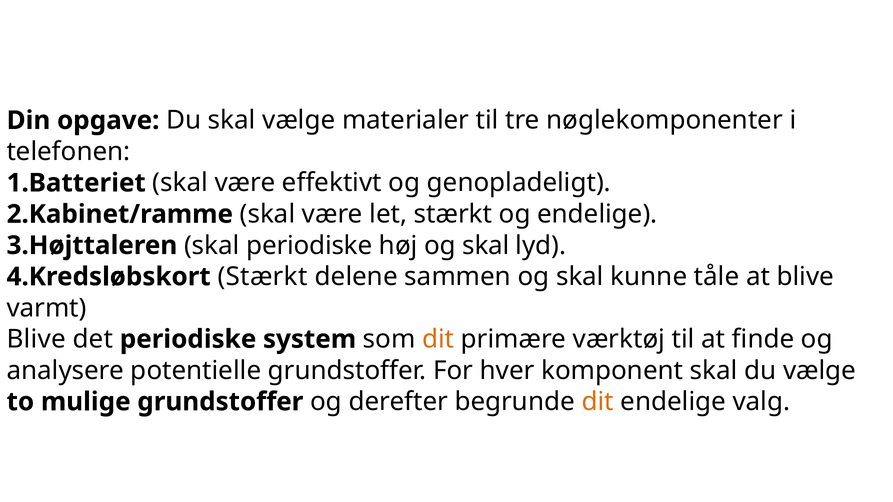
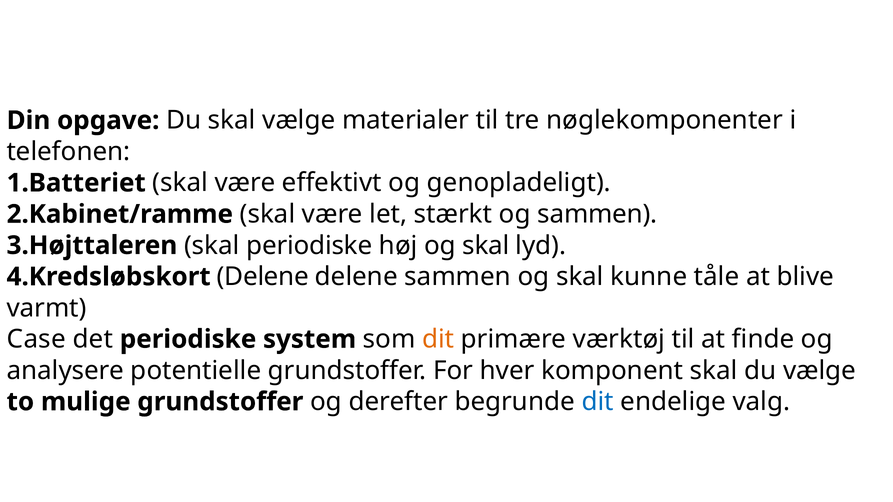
og endelige: endelige -> sammen
Stærkt at (263, 277): Stærkt -> Delene
Blive at (36, 339): Blive -> Case
dit at (598, 402) colour: orange -> blue
